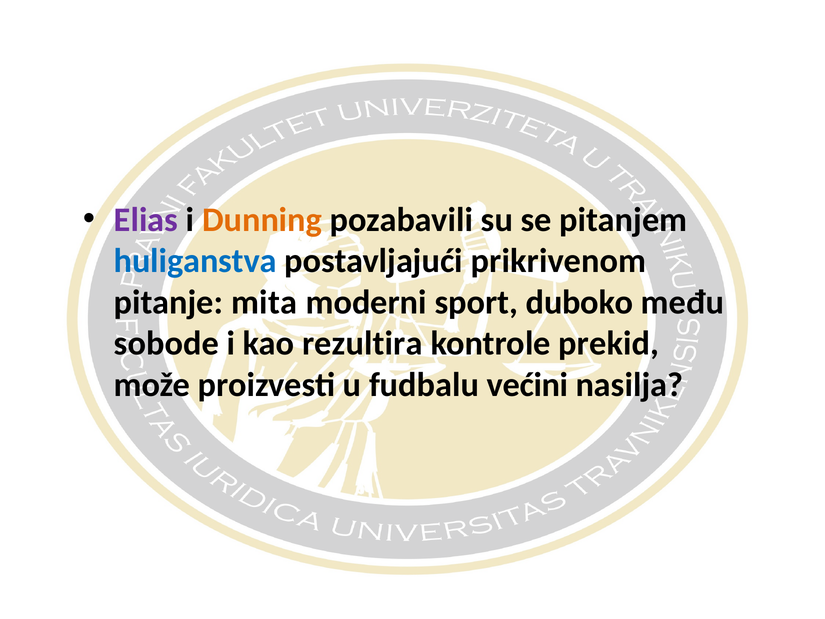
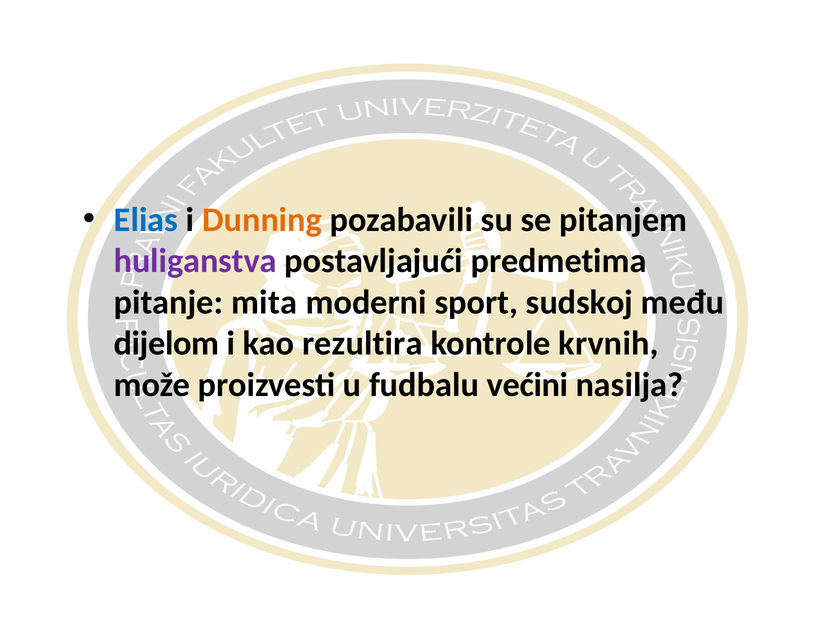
Elias colour: purple -> blue
huliganstva colour: blue -> purple
prikrivenom: prikrivenom -> predmetima
duboko: duboko -> sudskoj
sobode: sobode -> dijelom
prekid: prekid -> krvnih
